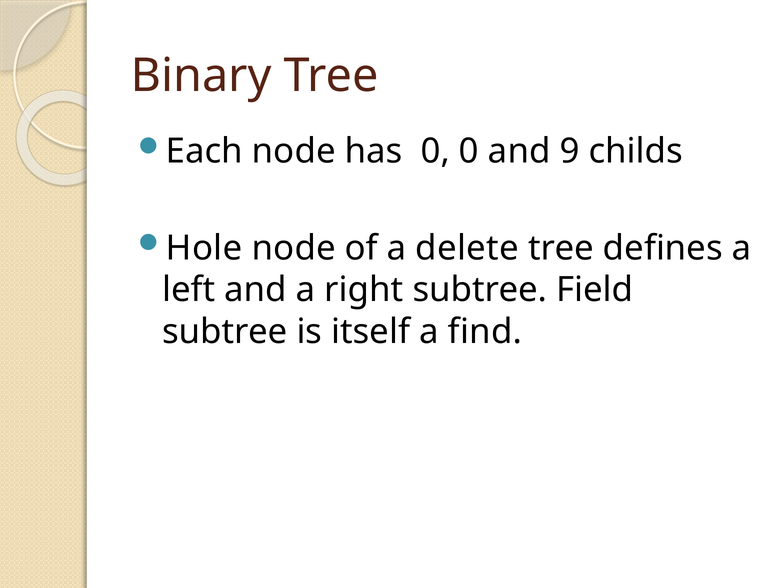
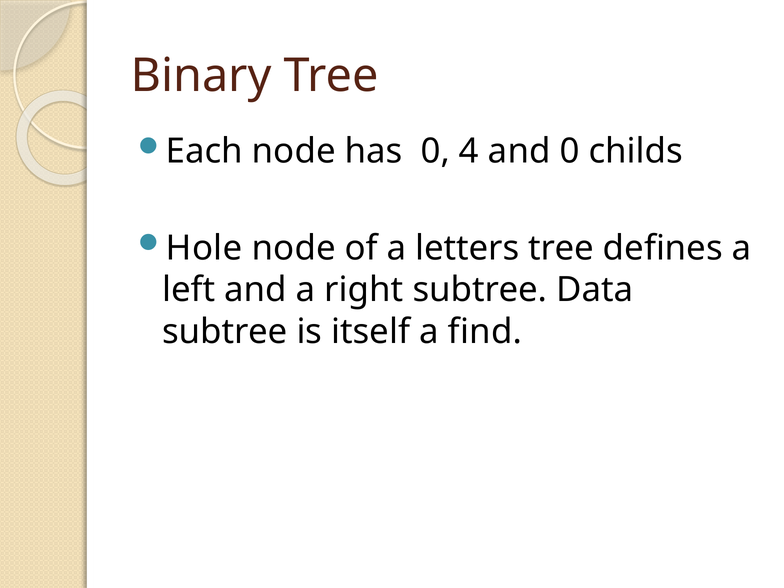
0 0: 0 -> 4
and 9: 9 -> 0
delete: delete -> letters
Field: Field -> Data
